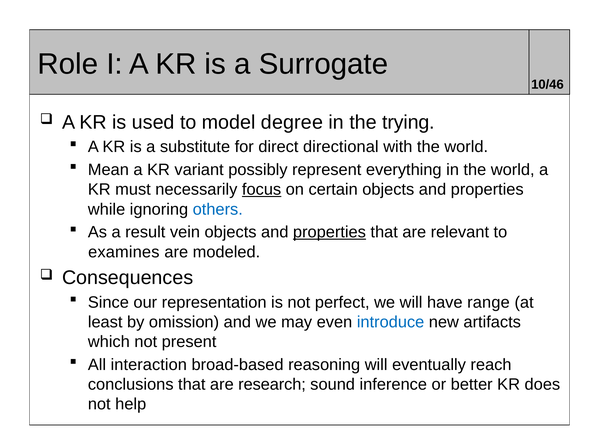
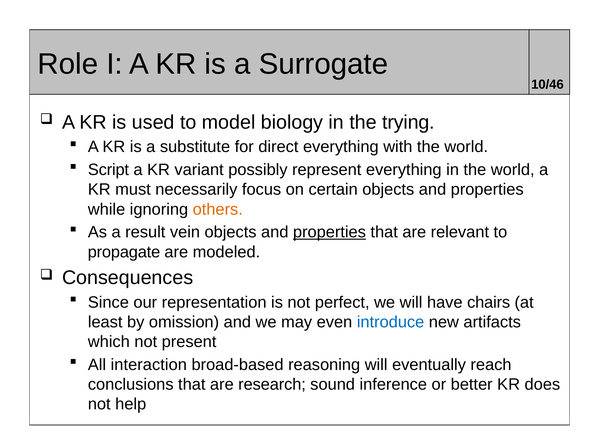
degree: degree -> biology
direct directional: directional -> everything
Mean: Mean -> Script
focus underline: present -> none
others colour: blue -> orange
examines: examines -> propagate
range: range -> chairs
